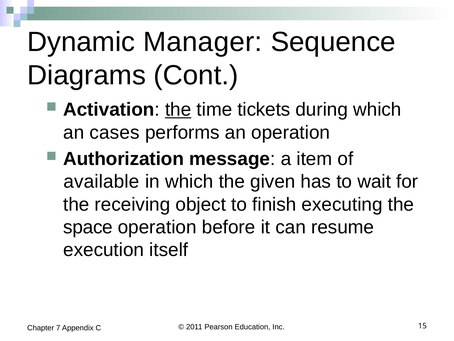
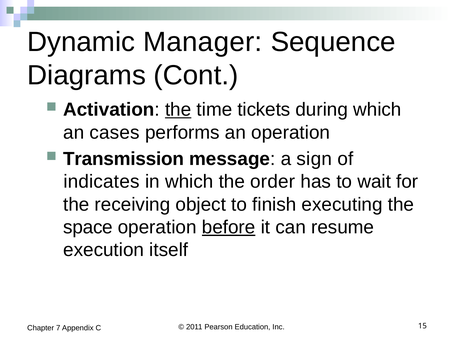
Authorization: Authorization -> Transmission
item: item -> sign
available: available -> indicates
given: given -> order
before underline: none -> present
